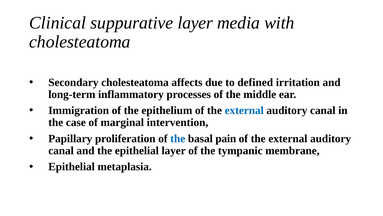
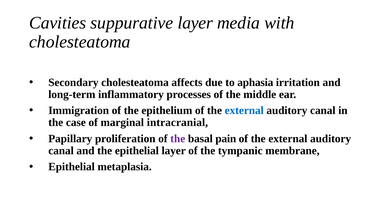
Clinical: Clinical -> Cavities
defined: defined -> aphasia
intervention: intervention -> intracranial
the at (178, 138) colour: blue -> purple
